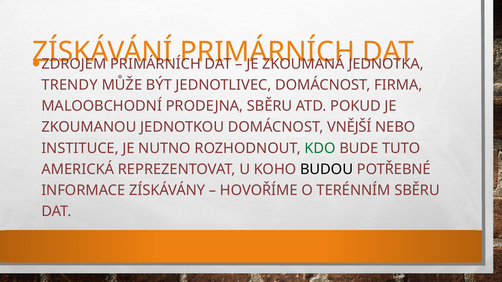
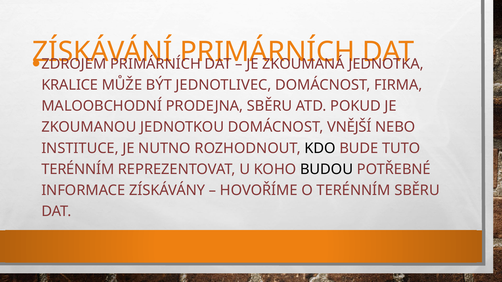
TRENDY: TRENDY -> KRALICE
KDO colour: green -> black
AMERICKÁ at (78, 170): AMERICKÁ -> TERÉNNÍM
